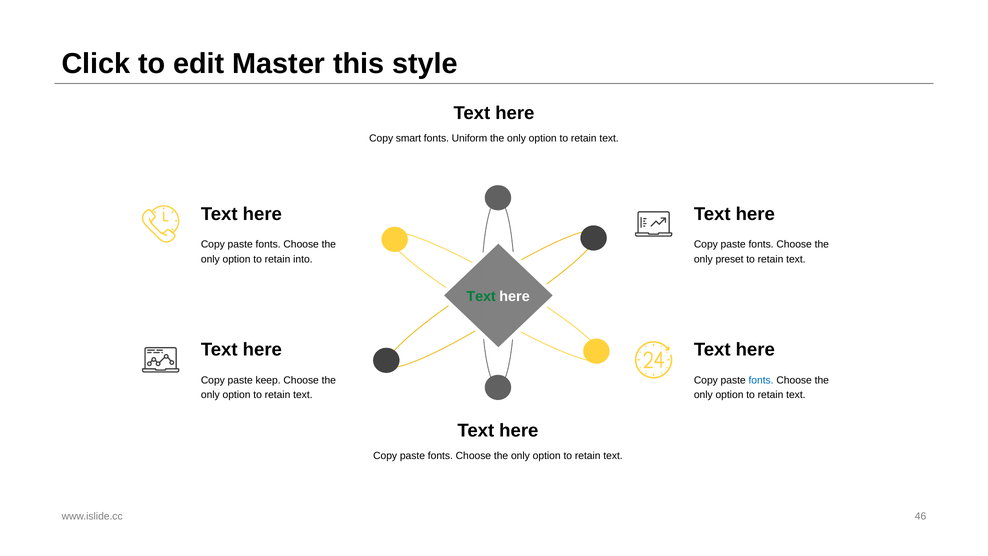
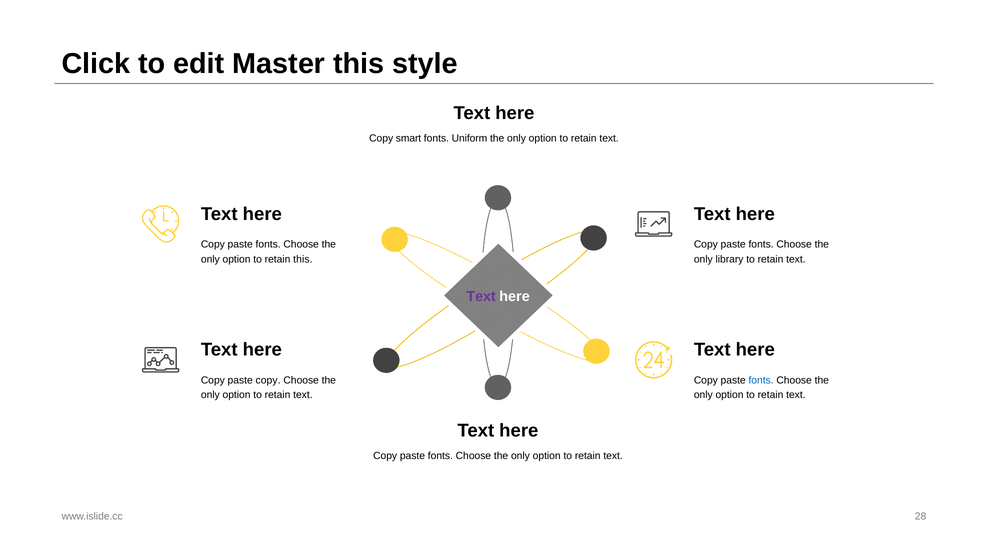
retain into: into -> this
preset: preset -> library
Text at (481, 296) colour: green -> purple
paste keep: keep -> copy
46: 46 -> 28
